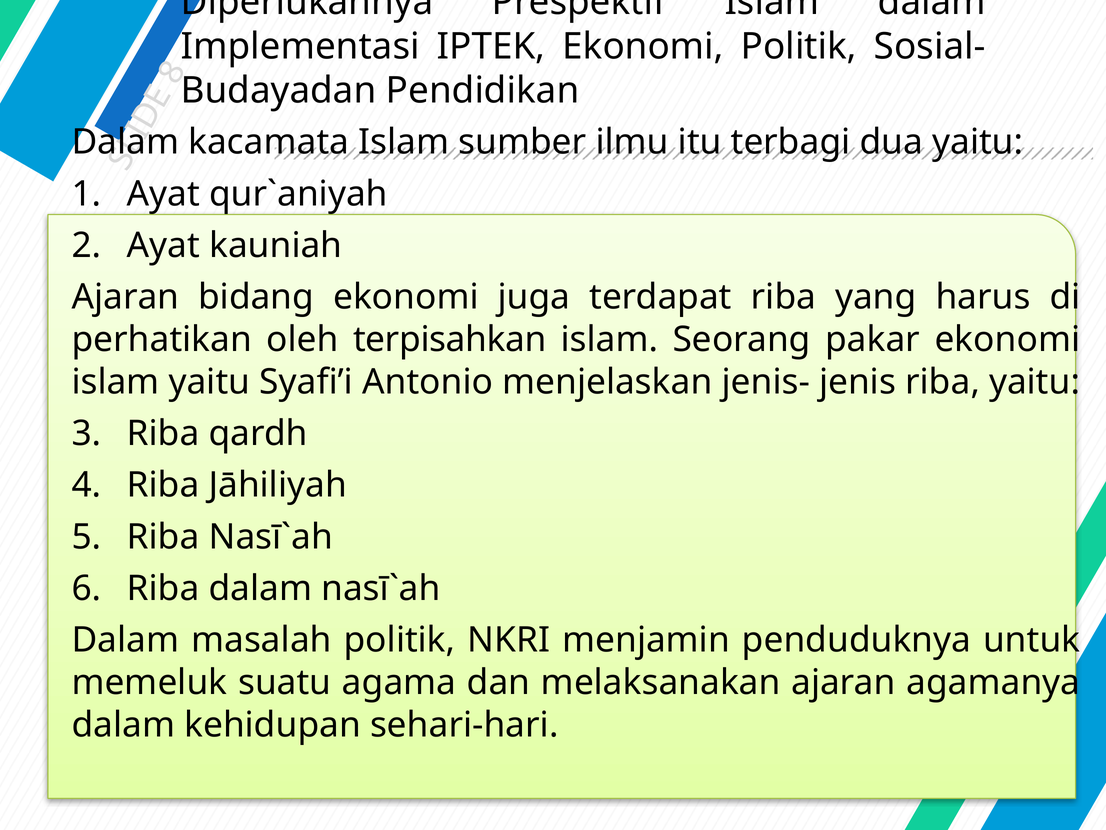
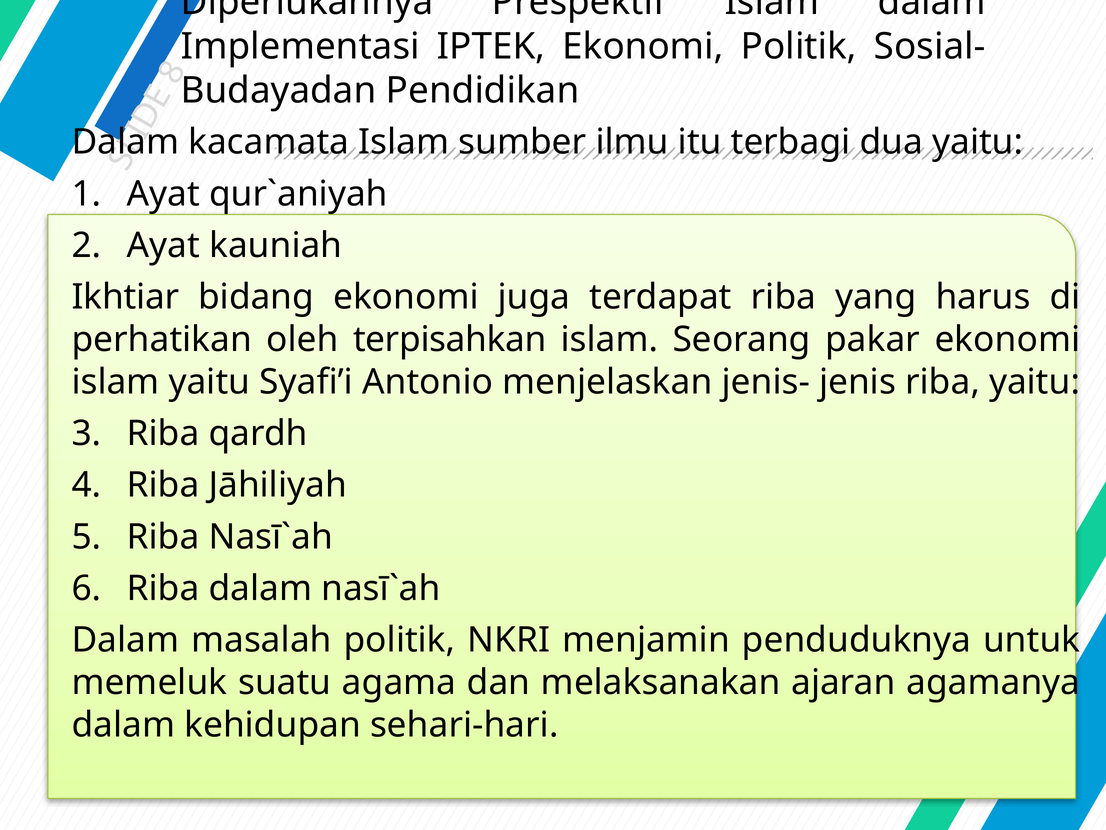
Ajaran at (125, 297): Ajaran -> Ikhtiar
